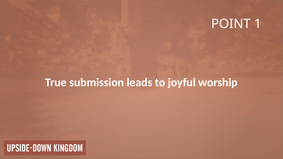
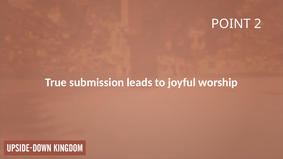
1: 1 -> 2
